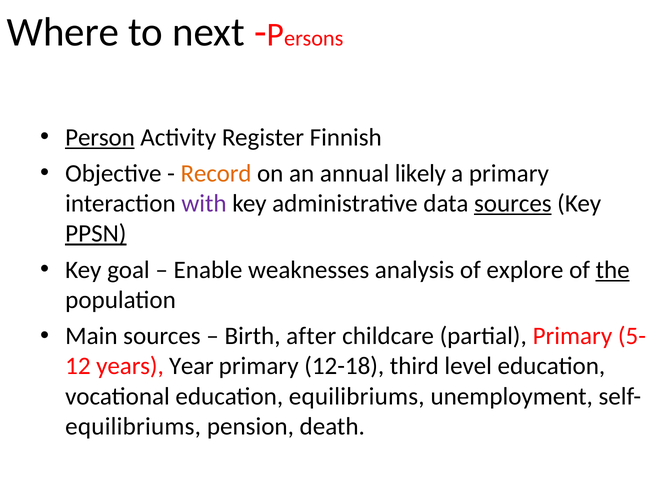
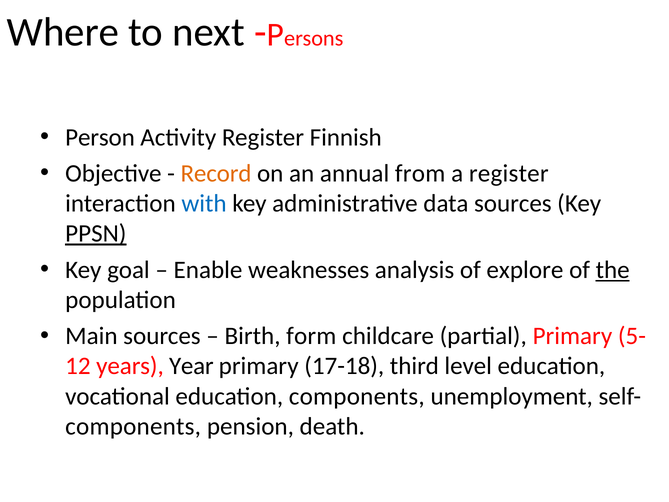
Person underline: present -> none
likely: likely -> from
a primary: primary -> register
with colour: purple -> blue
sources at (513, 203) underline: present -> none
after: after -> form
12-18: 12-18 -> 17-18
education equilibriums: equilibriums -> components
equilibriums at (133, 426): equilibriums -> components
